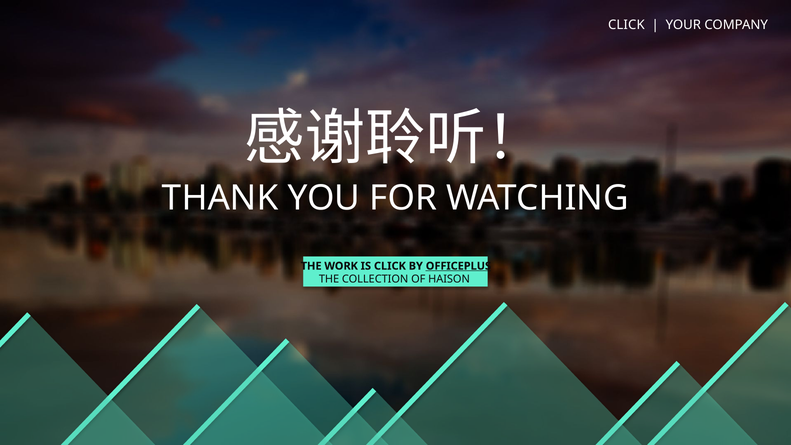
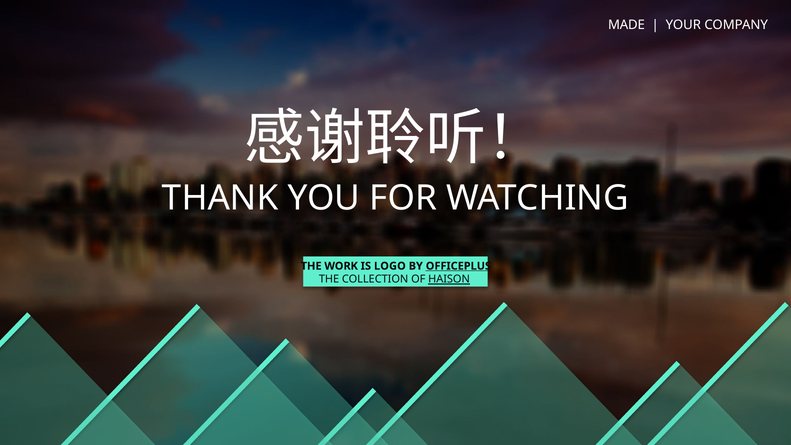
CLICK at (626, 25): CLICK -> MADE
IS CLICK: CLICK -> LOGO
HAISON underline: none -> present
